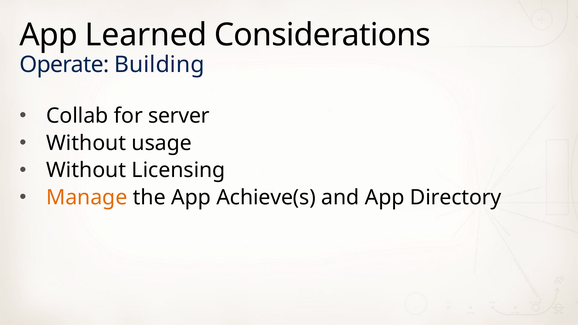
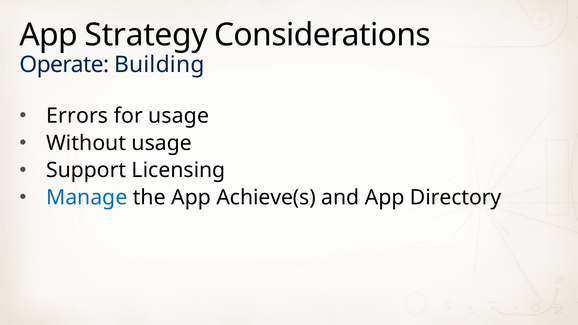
Learned: Learned -> Strategy
Collab: Collab -> Errors
for server: server -> usage
Without at (86, 170): Without -> Support
Manage colour: orange -> blue
